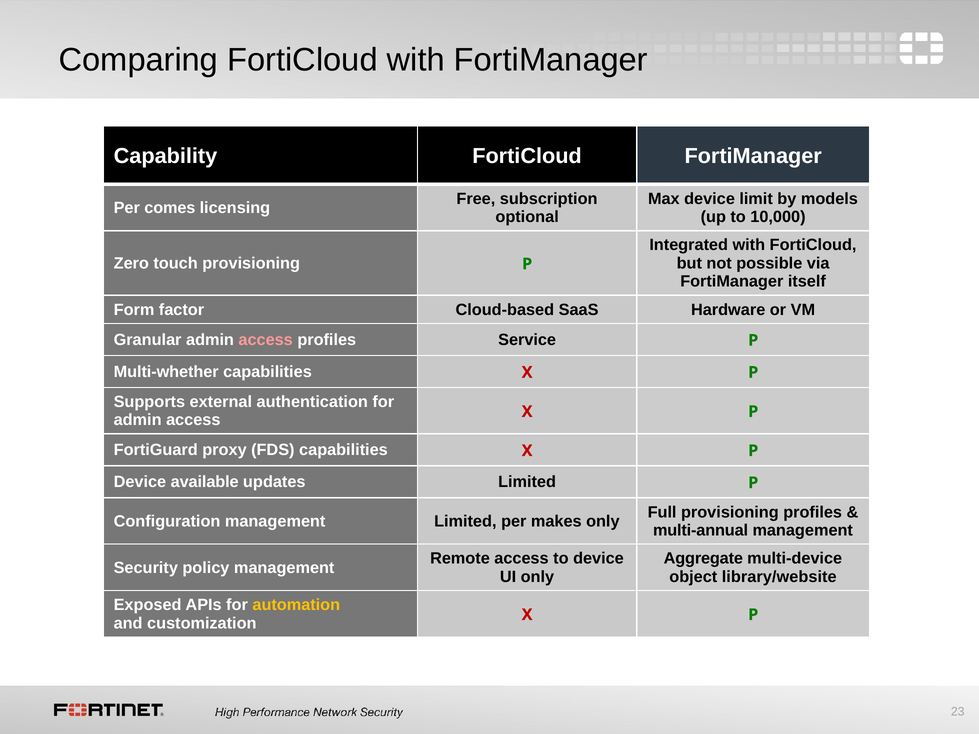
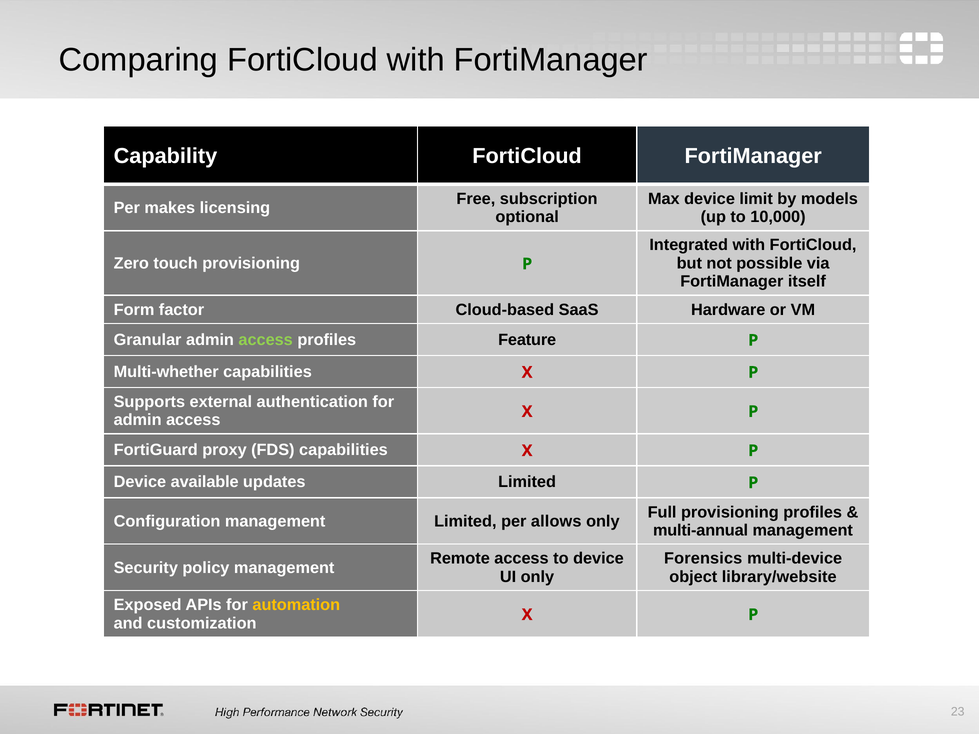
comes: comes -> makes
access at (266, 340) colour: pink -> light green
Service: Service -> Feature
makes: makes -> allows
Aggregate: Aggregate -> Forensics
